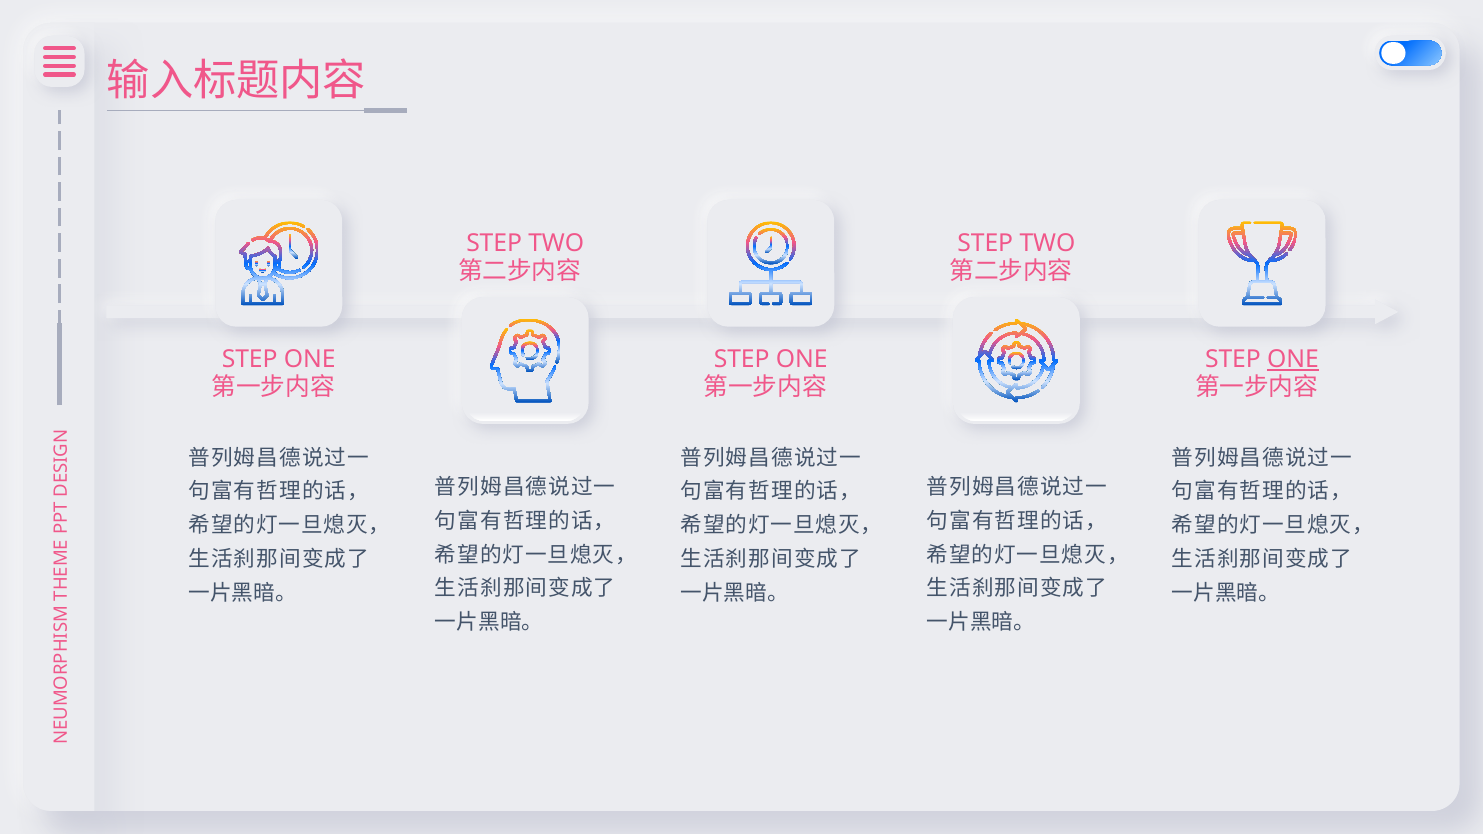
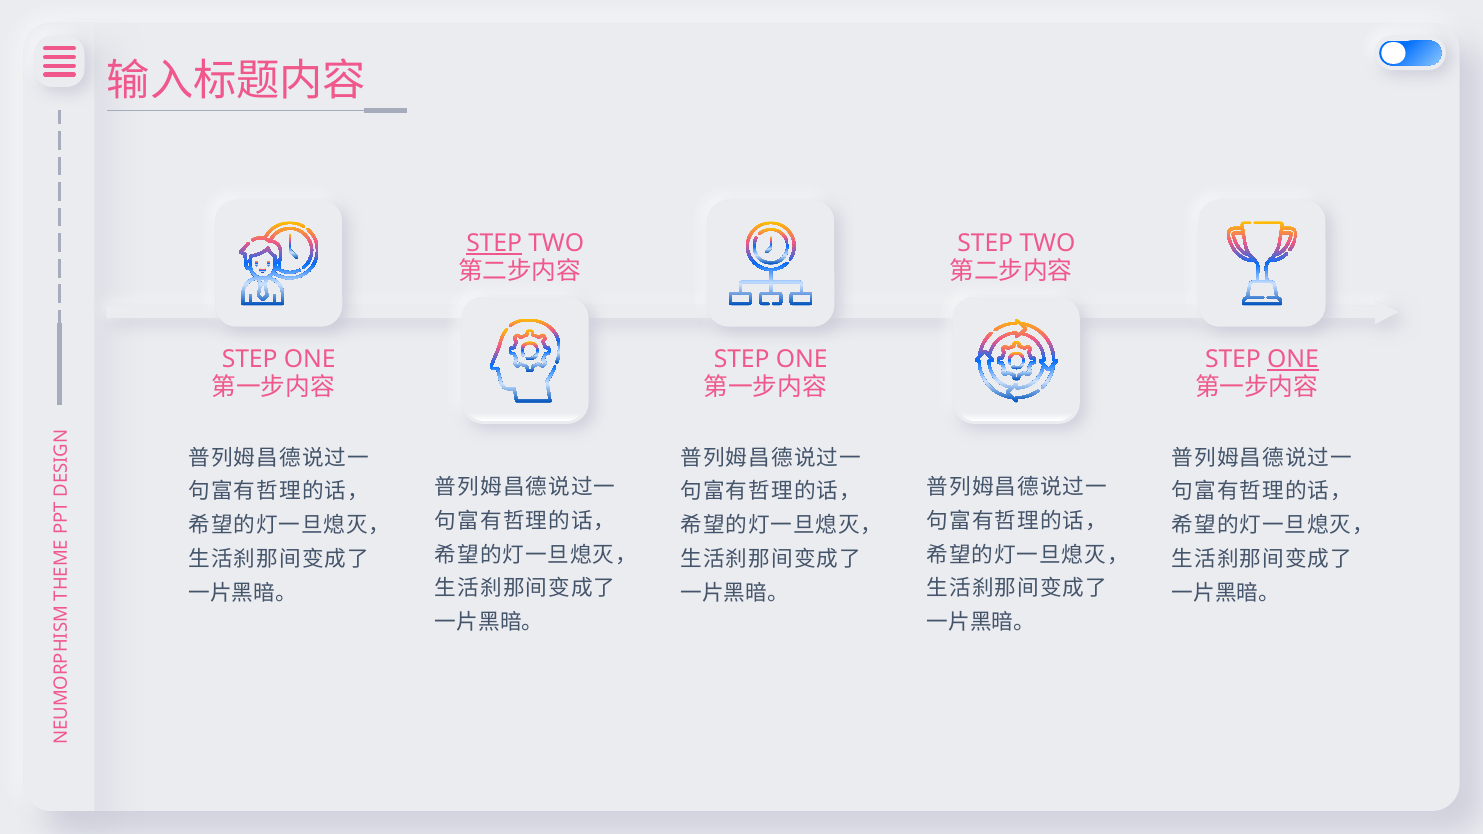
STEP at (494, 244) underline: none -> present
